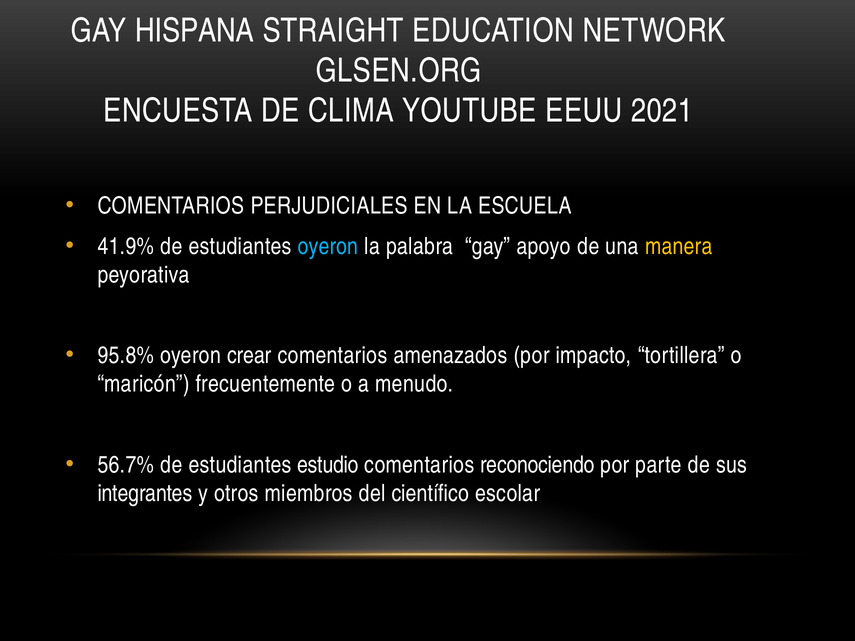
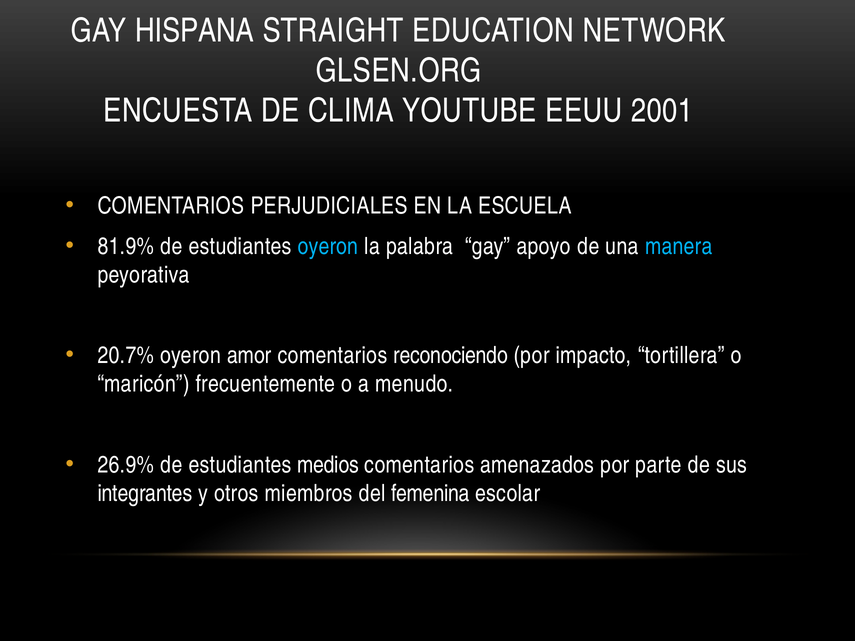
2021: 2021 -> 2001
41.9%: 41.9% -> 81.9%
manera colour: yellow -> light blue
95.8%: 95.8% -> 20.7%
crear: crear -> amor
amenazados: amenazados -> reconociendo
56.7%: 56.7% -> 26.9%
estudio: estudio -> medios
reconociendo: reconociendo -> amenazados
científico: científico -> femenina
